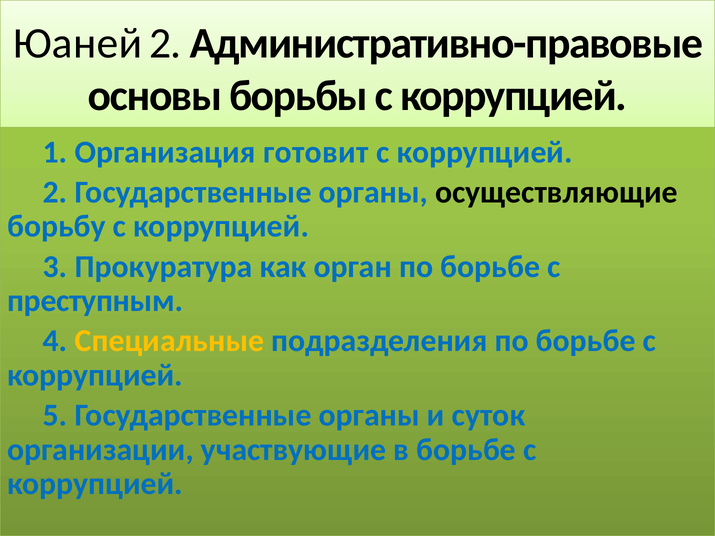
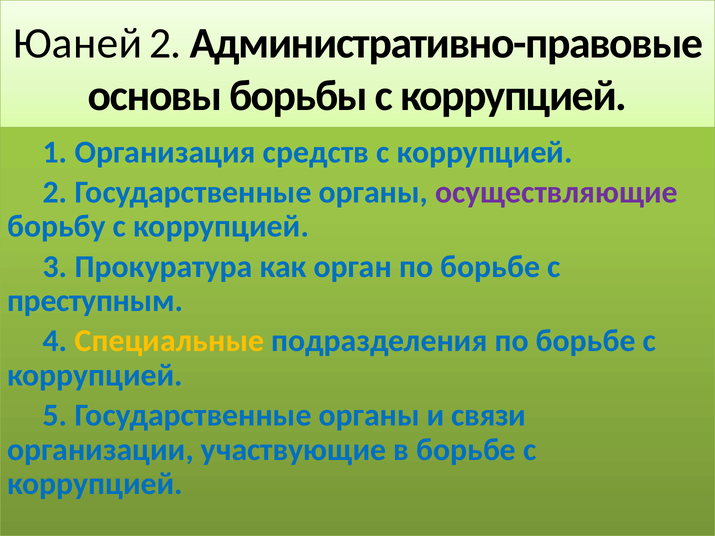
готовит: готовит -> средств
осуществляющие colour: black -> purple
суток: суток -> связи
